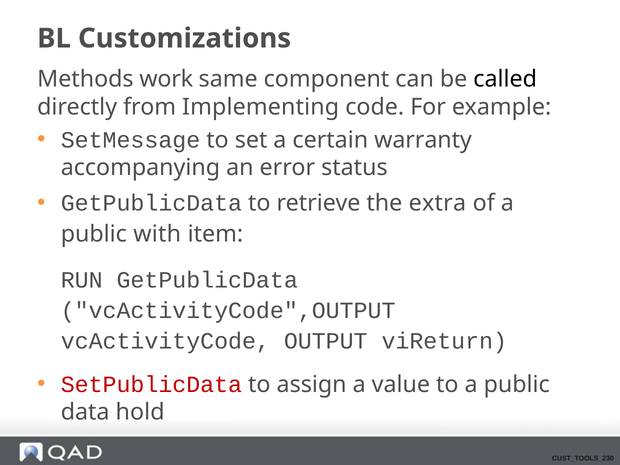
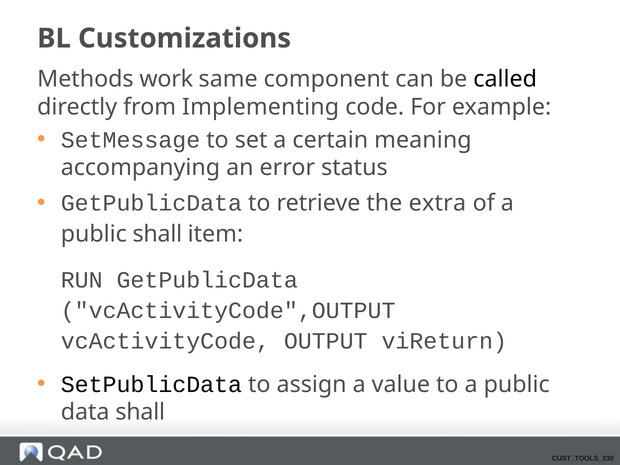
warranty: warranty -> meaning
public with: with -> shall
SetPublicData colour: red -> black
data hold: hold -> shall
